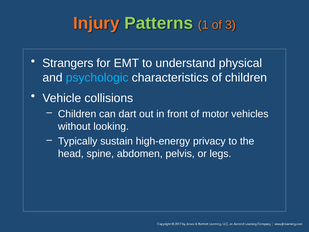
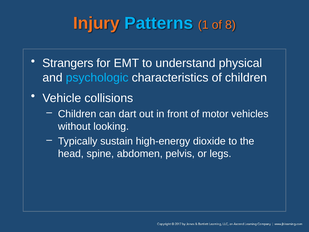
Patterns colour: light green -> light blue
3: 3 -> 8
privacy: privacy -> dioxide
